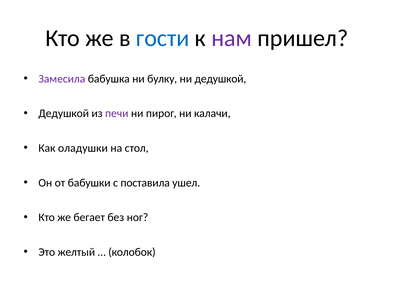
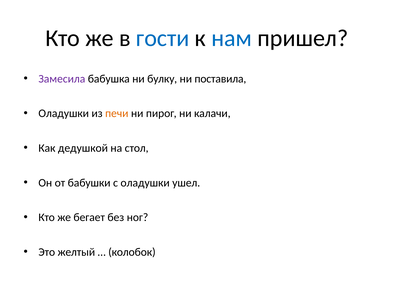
нам colour: purple -> blue
ни дедушкой: дедушкой -> поставила
Дедушкой at (64, 113): Дедушкой -> Оладушки
печи colour: purple -> orange
оладушки: оладушки -> дедушкой
с поставила: поставила -> оладушки
